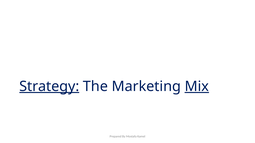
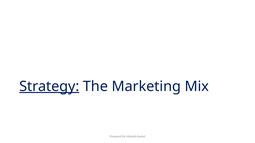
Mix underline: present -> none
